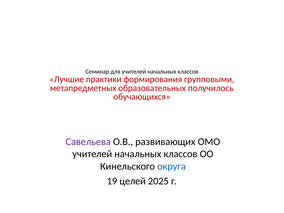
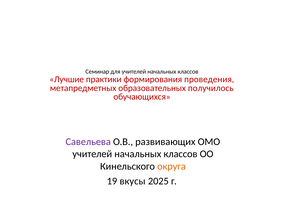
групповыми: групповыми -> проведения
округа colour: blue -> orange
целей: целей -> вкусы
